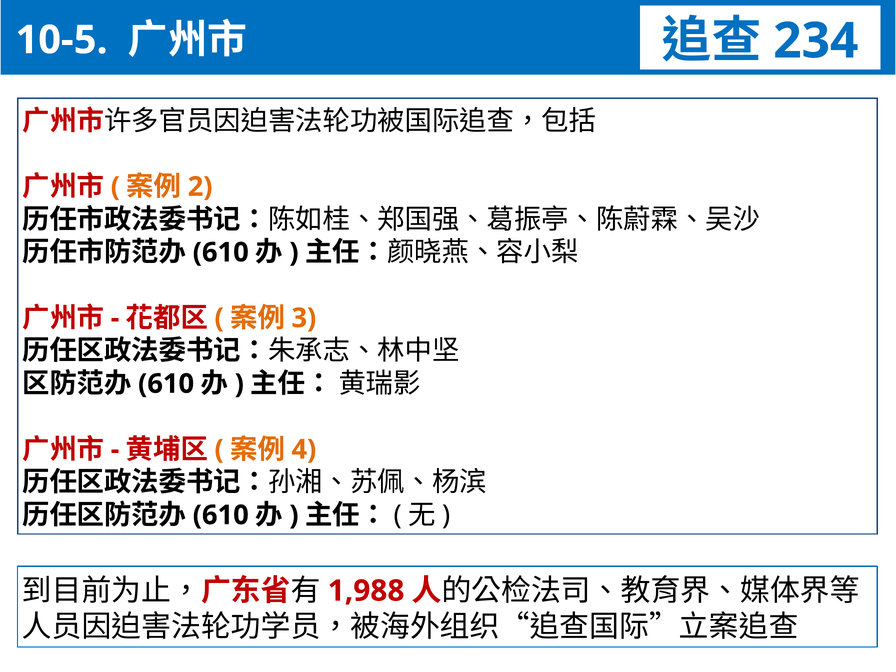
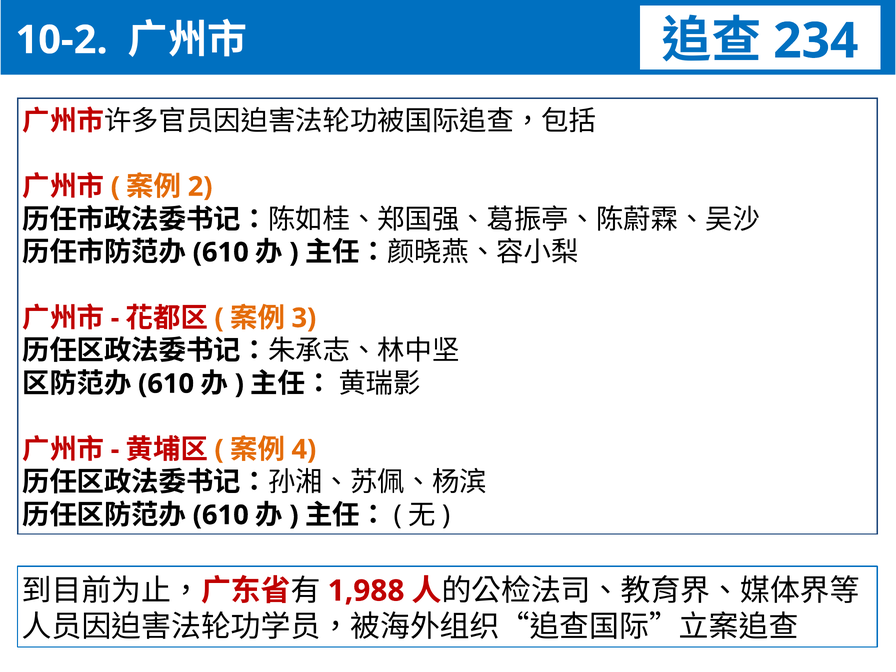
10-5: 10-5 -> 10-2
